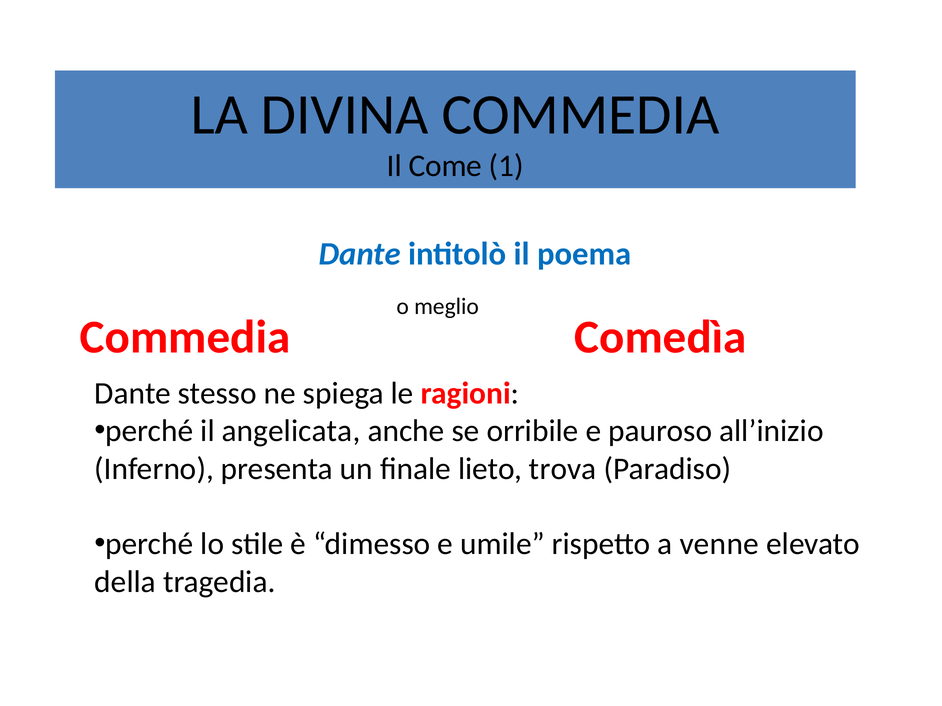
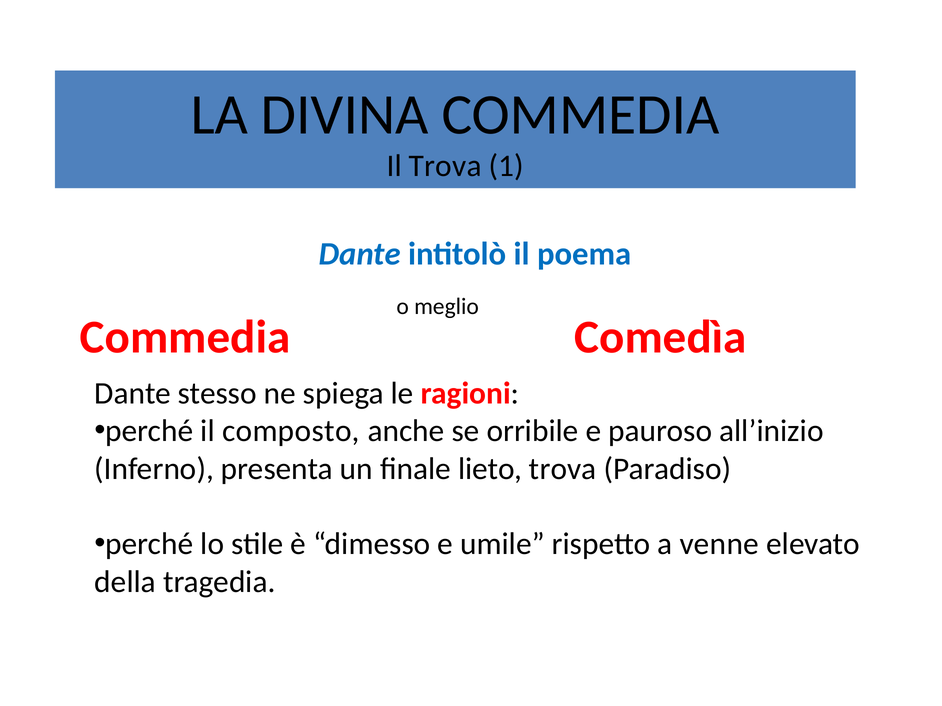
Il Come: Come -> Trova
angelicata: angelicata -> composto
